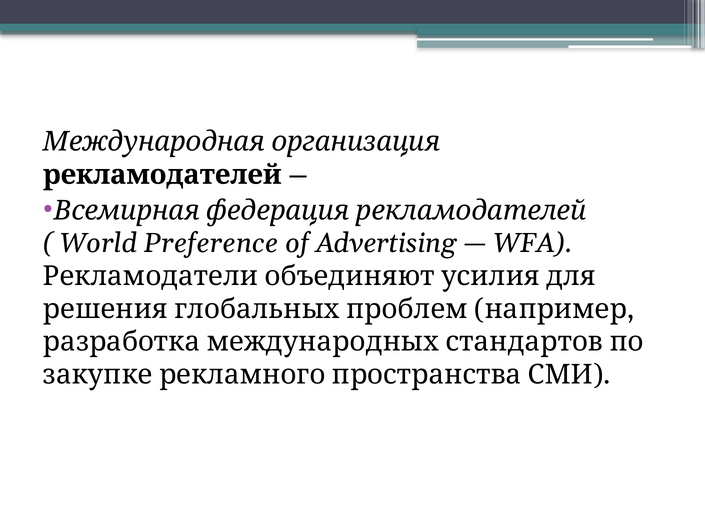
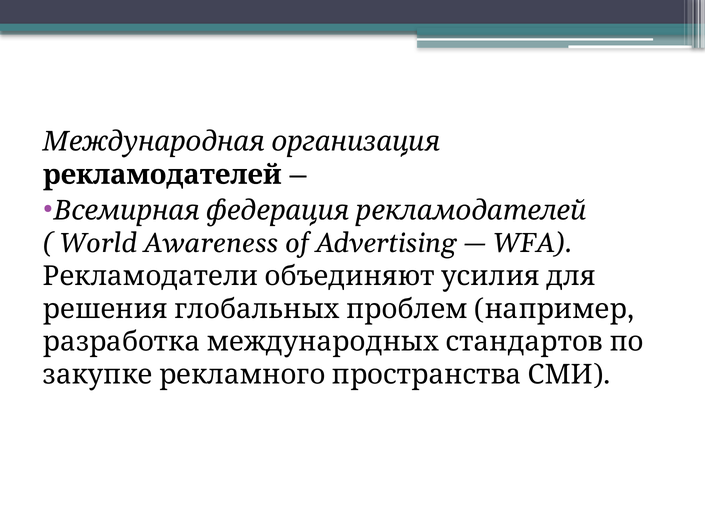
Preference: Preference -> Awareness
